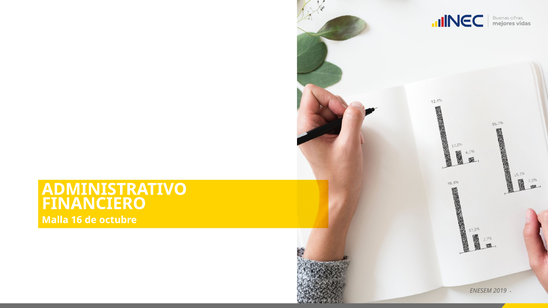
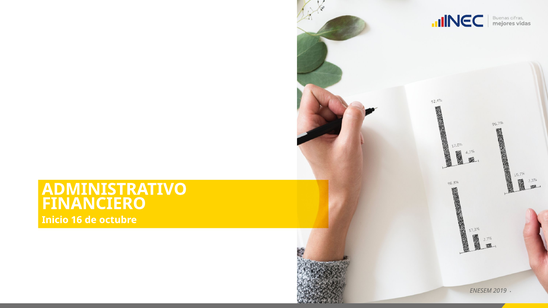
Malla: Malla -> Inicio
